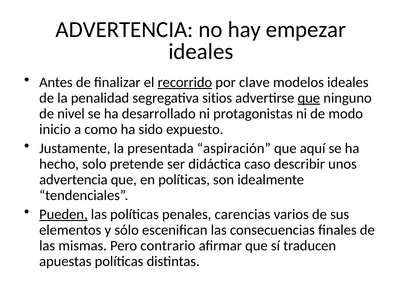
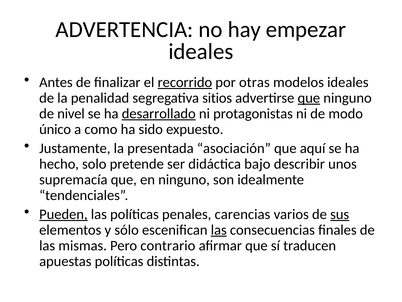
clave: clave -> otras
desarrollado underline: none -> present
inicio: inicio -> único
aspiración: aspiración -> asociación
caso: caso -> bajo
advertencia at (73, 179): advertencia -> supremacía
en políticas: políticas -> ninguno
sus underline: none -> present
las at (219, 230) underline: none -> present
